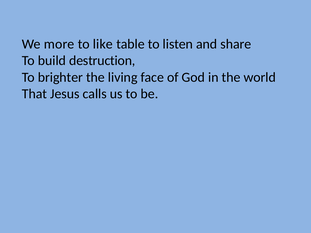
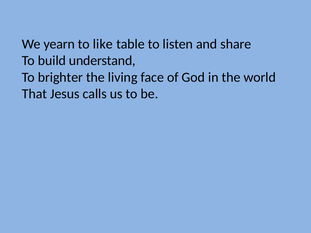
more: more -> yearn
destruction: destruction -> understand
